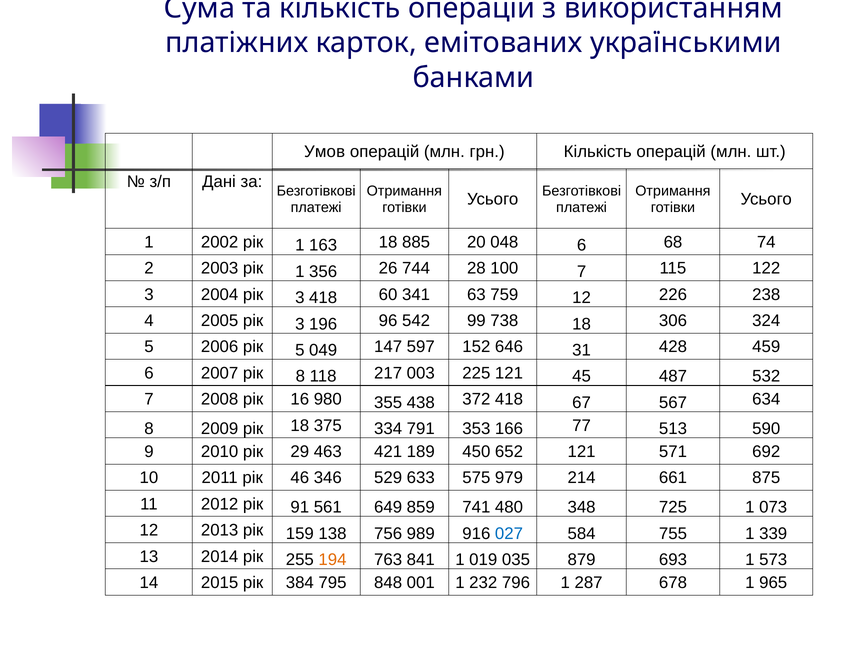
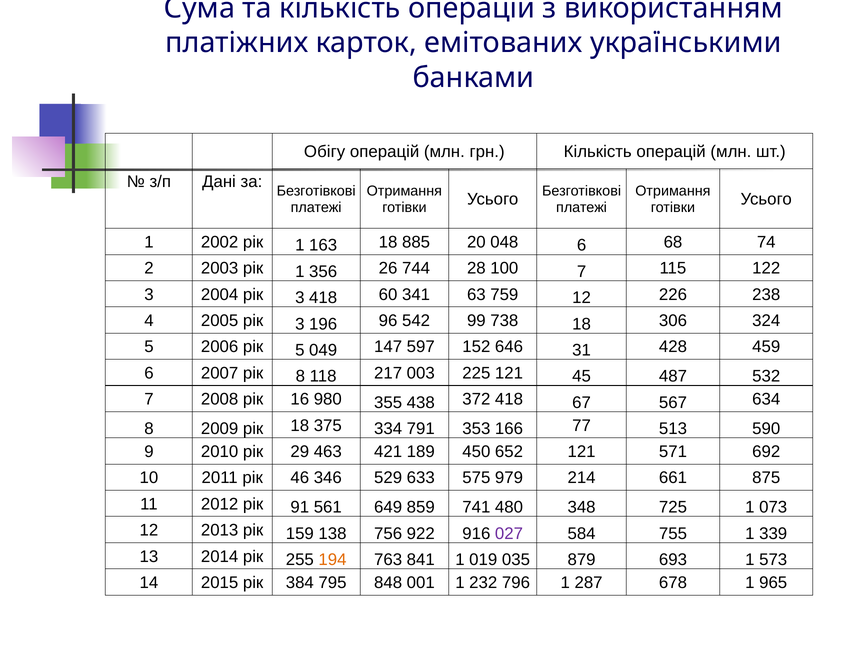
Умов: Умов -> Обігу
989: 989 -> 922
027 colour: blue -> purple
